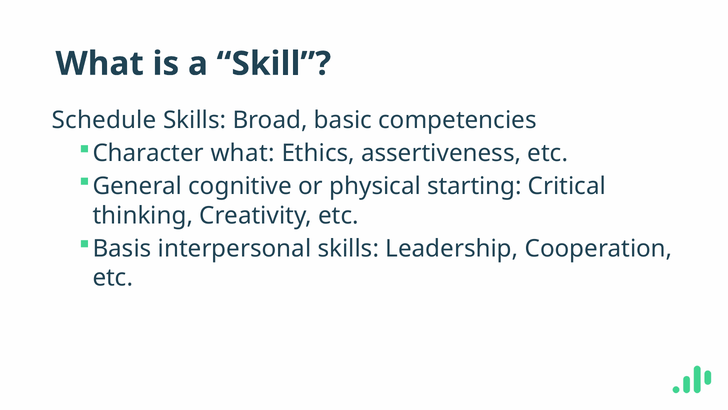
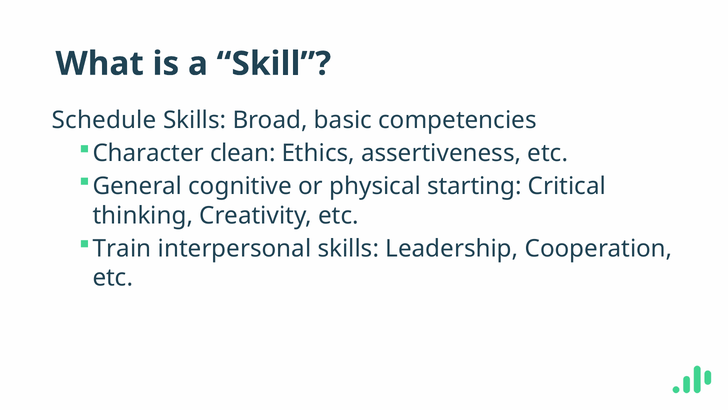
Character what: what -> clean
Basis: Basis -> Train
